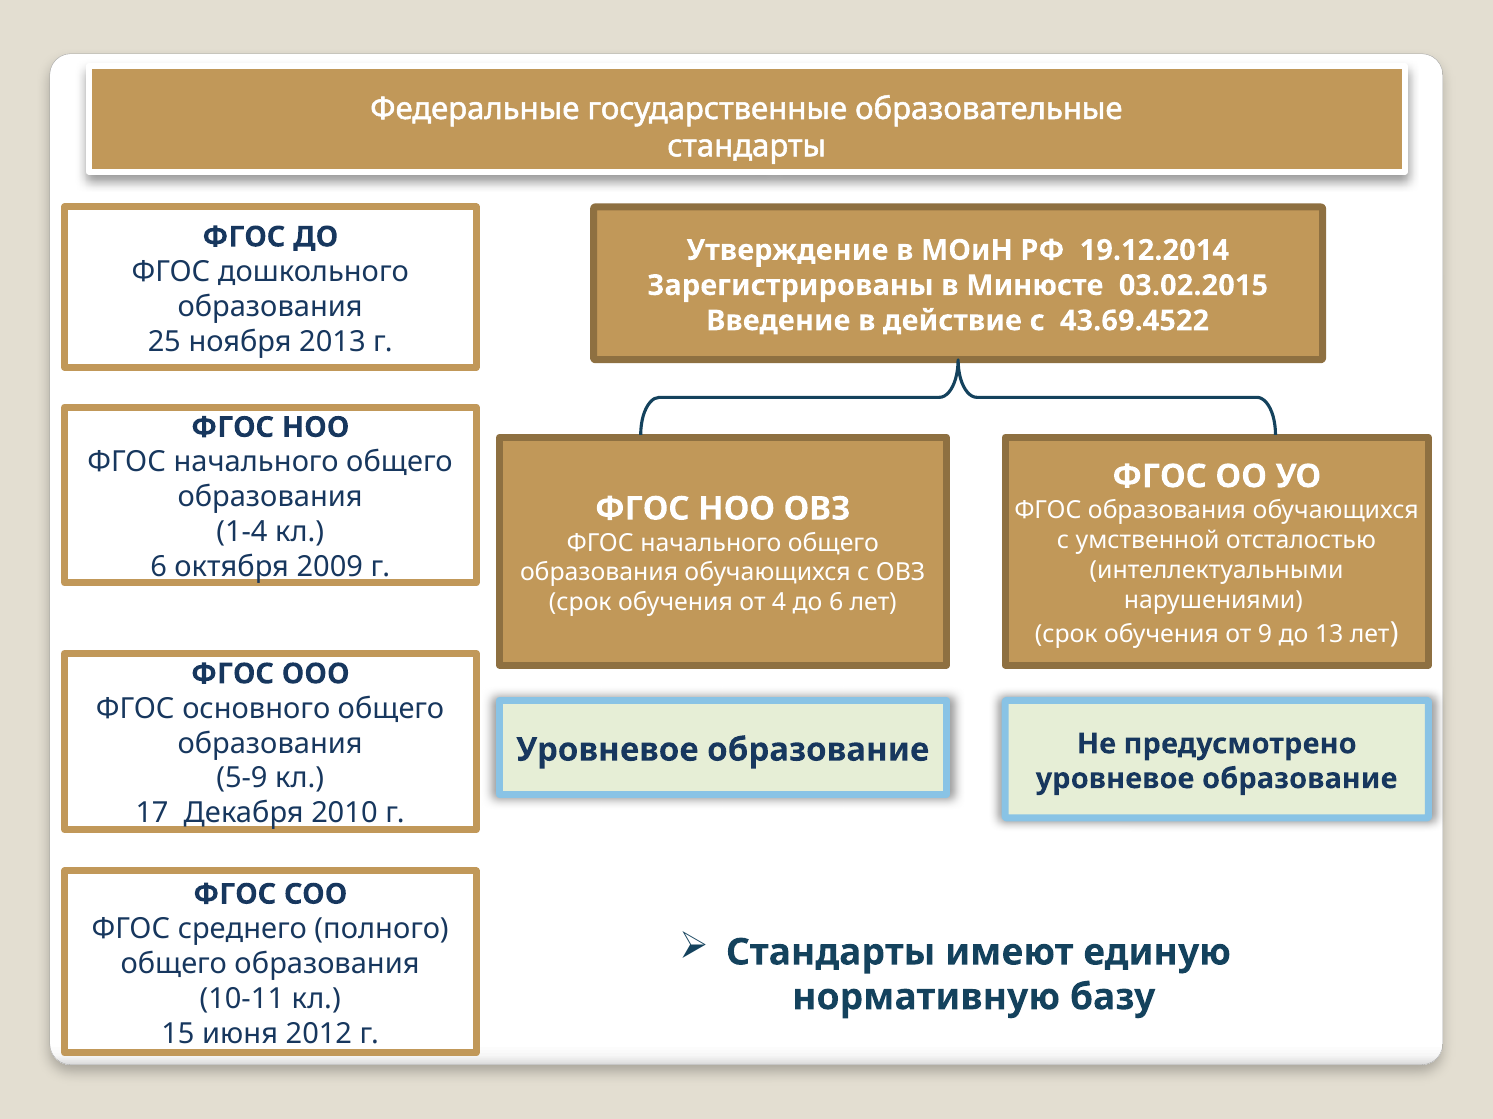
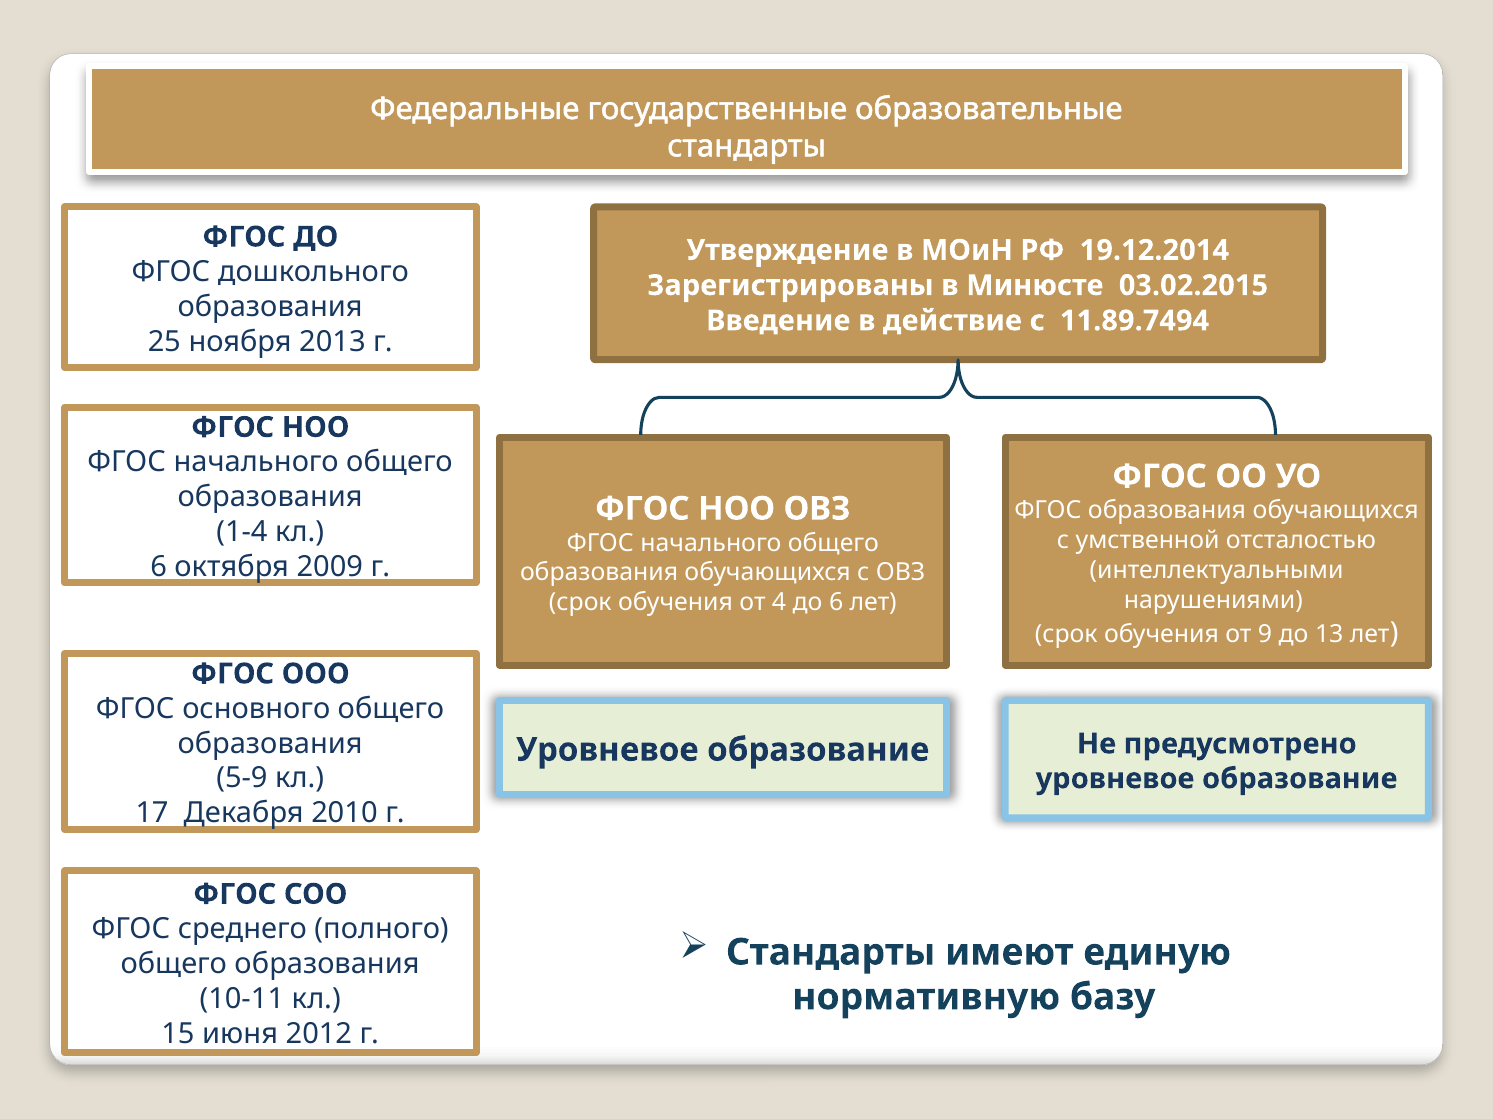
43.69.4522: 43.69.4522 -> 11.89.7494
